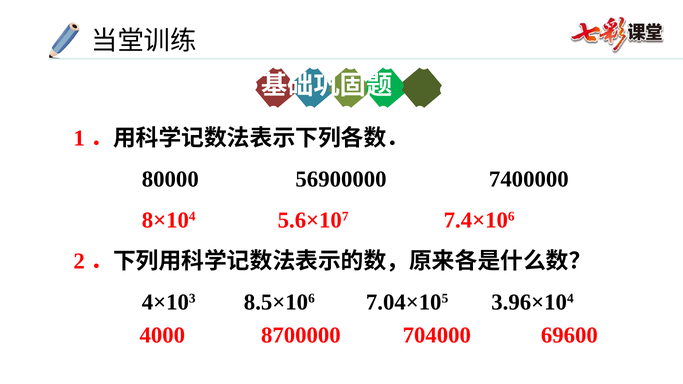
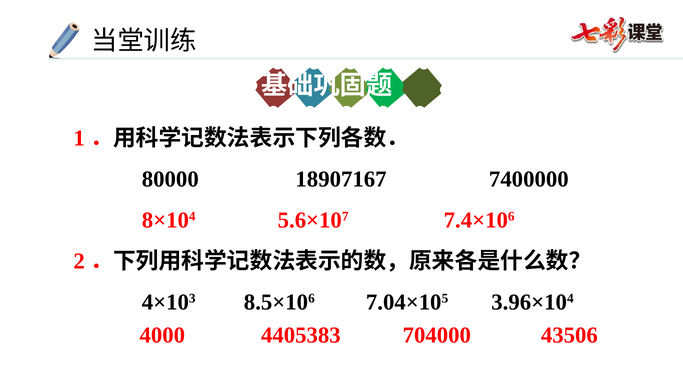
56900000: 56900000 -> 18907167
8700000: 8700000 -> 4405383
69600: 69600 -> 43506
